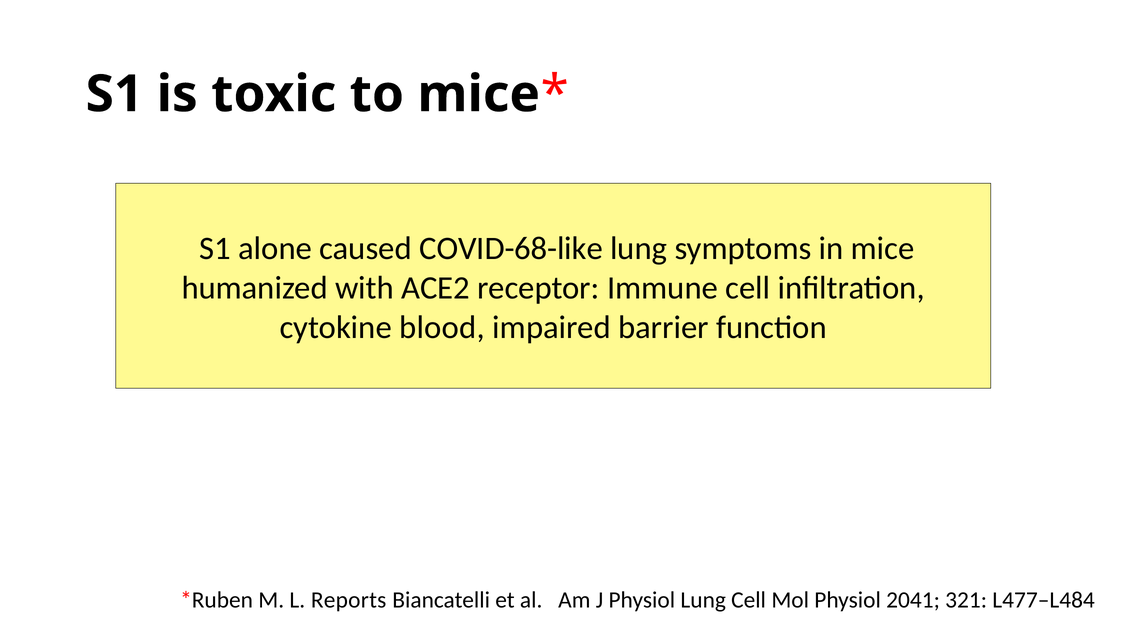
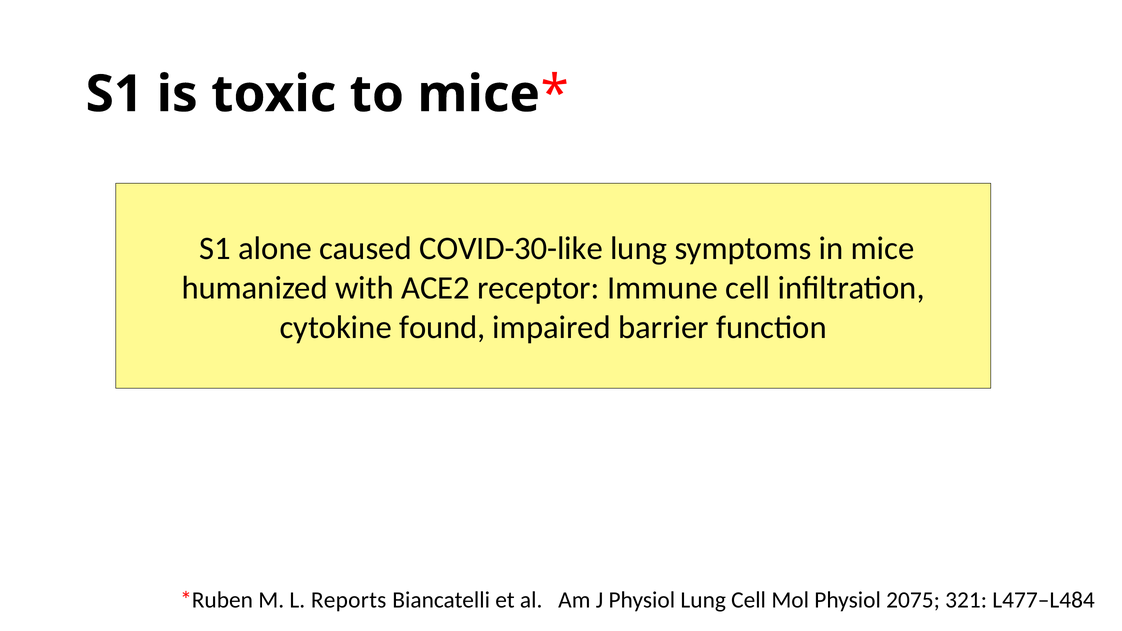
COVID-68-like: COVID-68-like -> COVID-30-like
blood: blood -> found
2041: 2041 -> 2075
